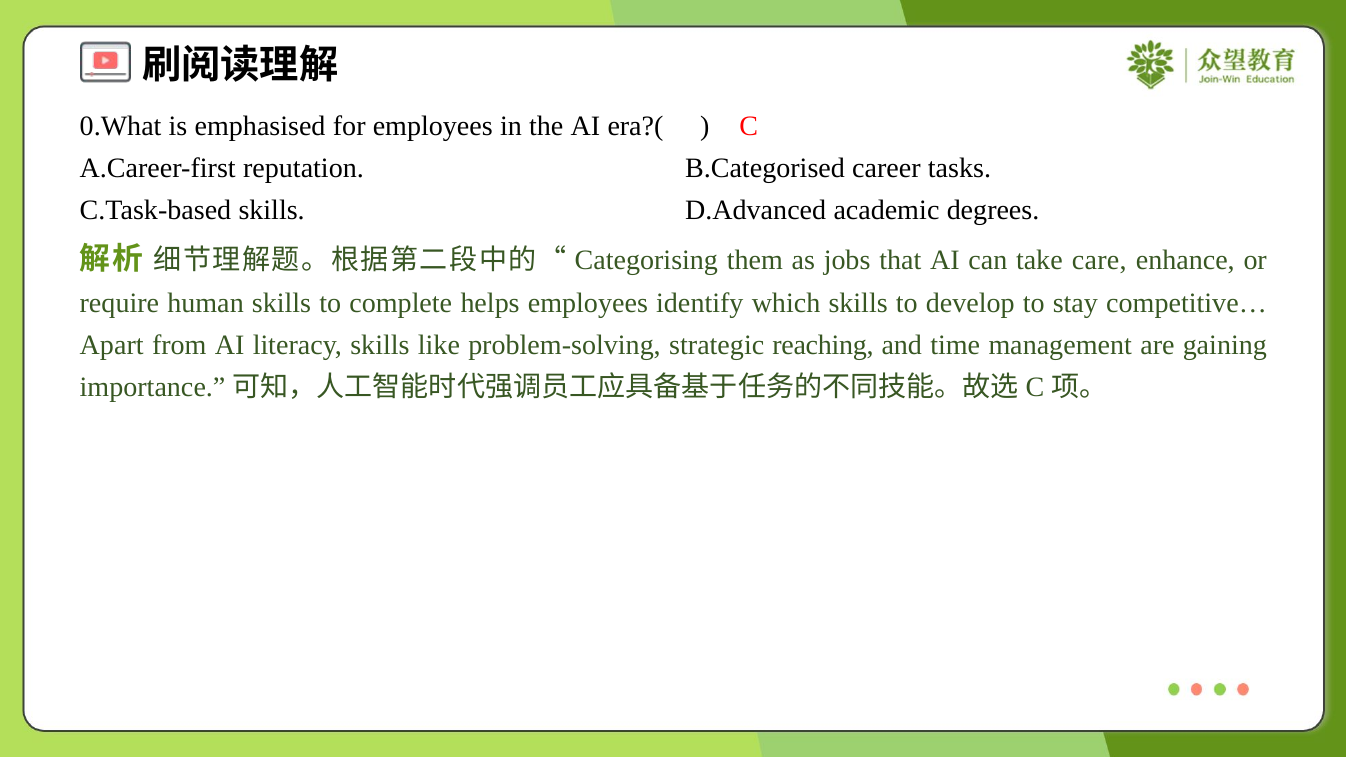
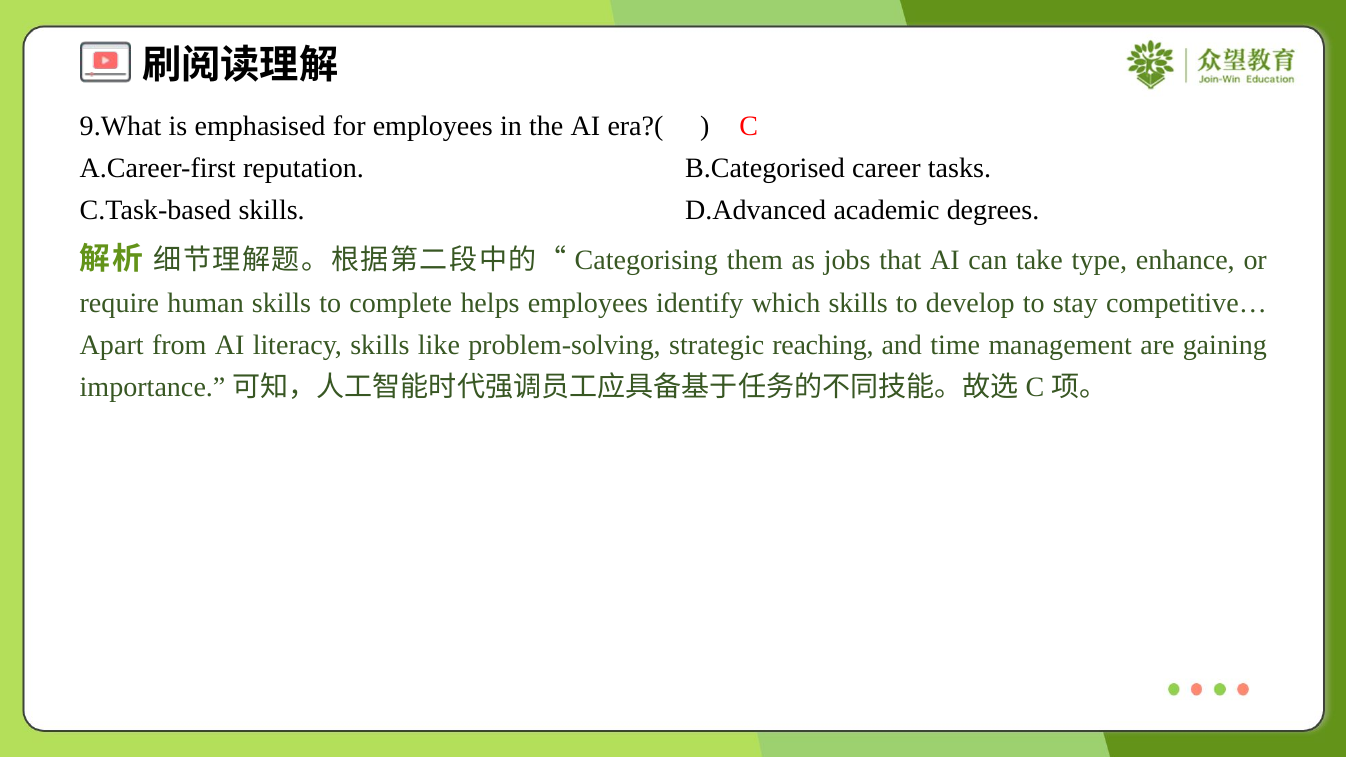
0.What: 0.What -> 9.What
care: care -> type
